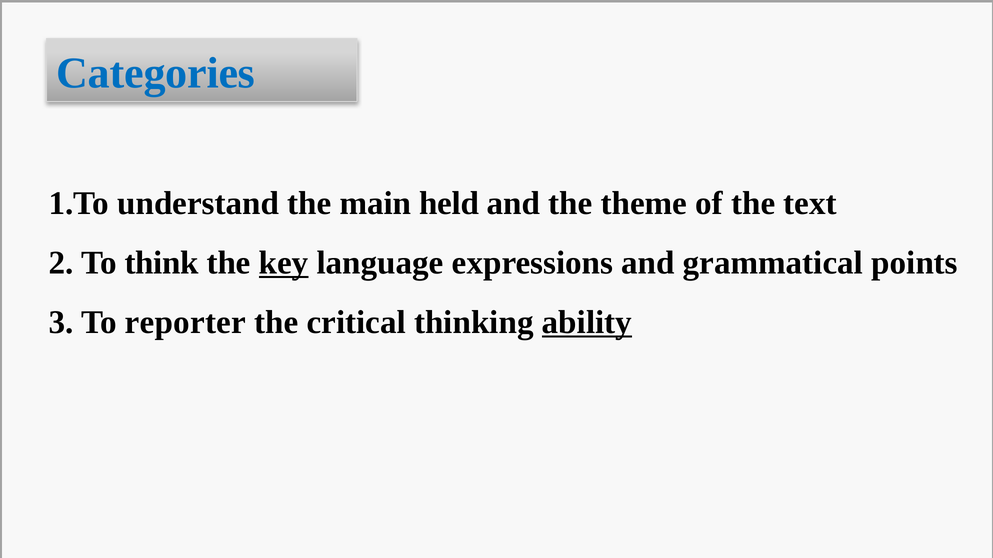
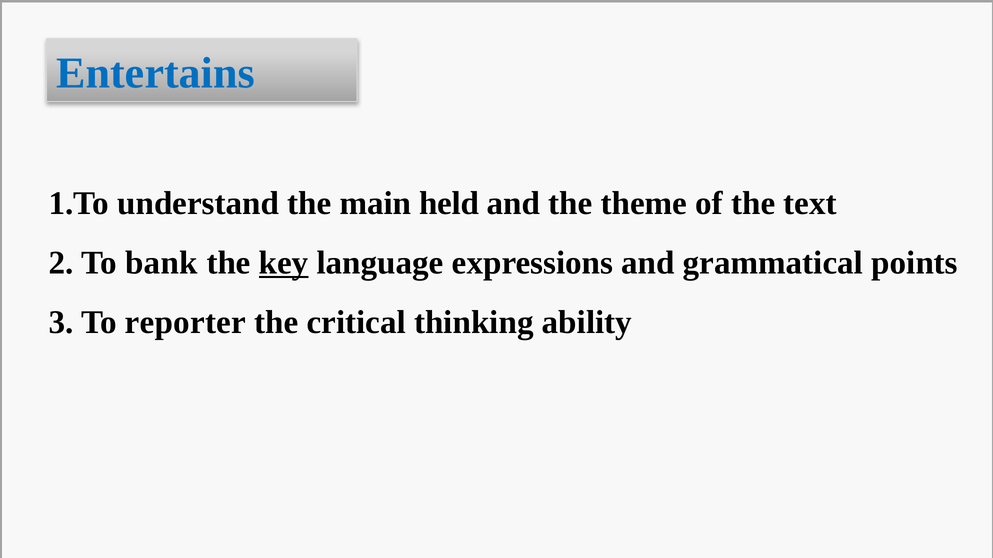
Categories: Categories -> Entertains
think: think -> bank
ability underline: present -> none
